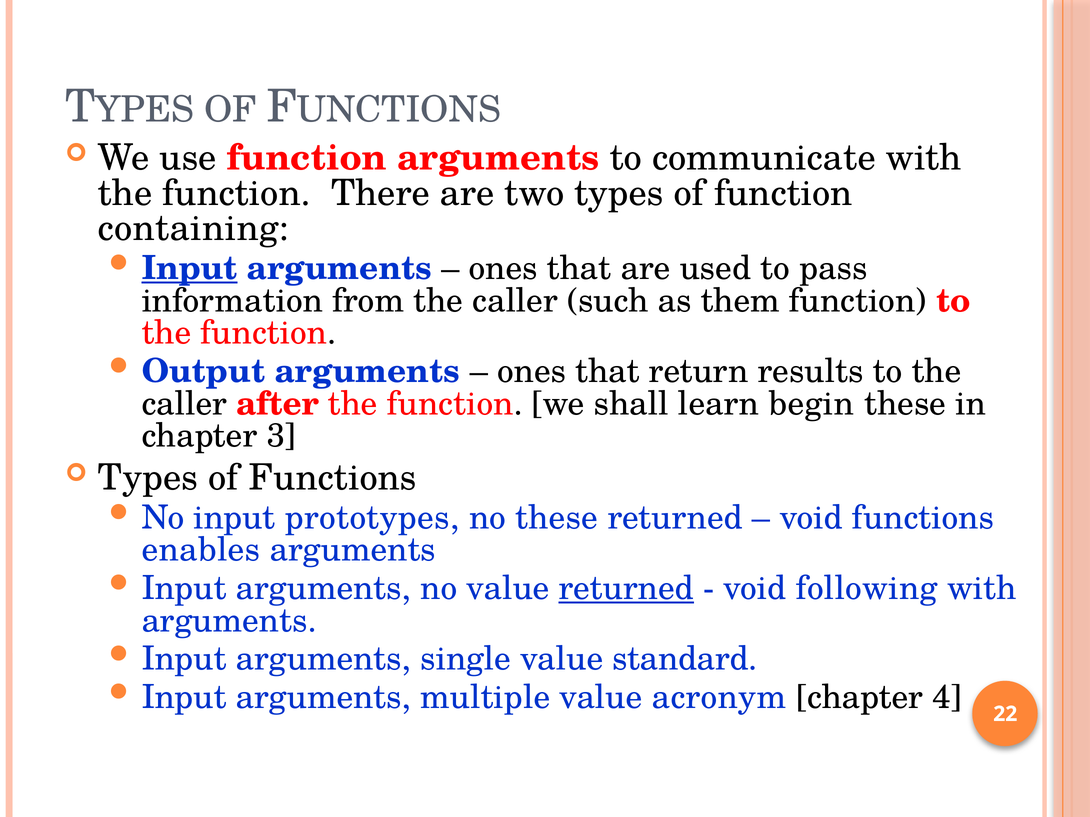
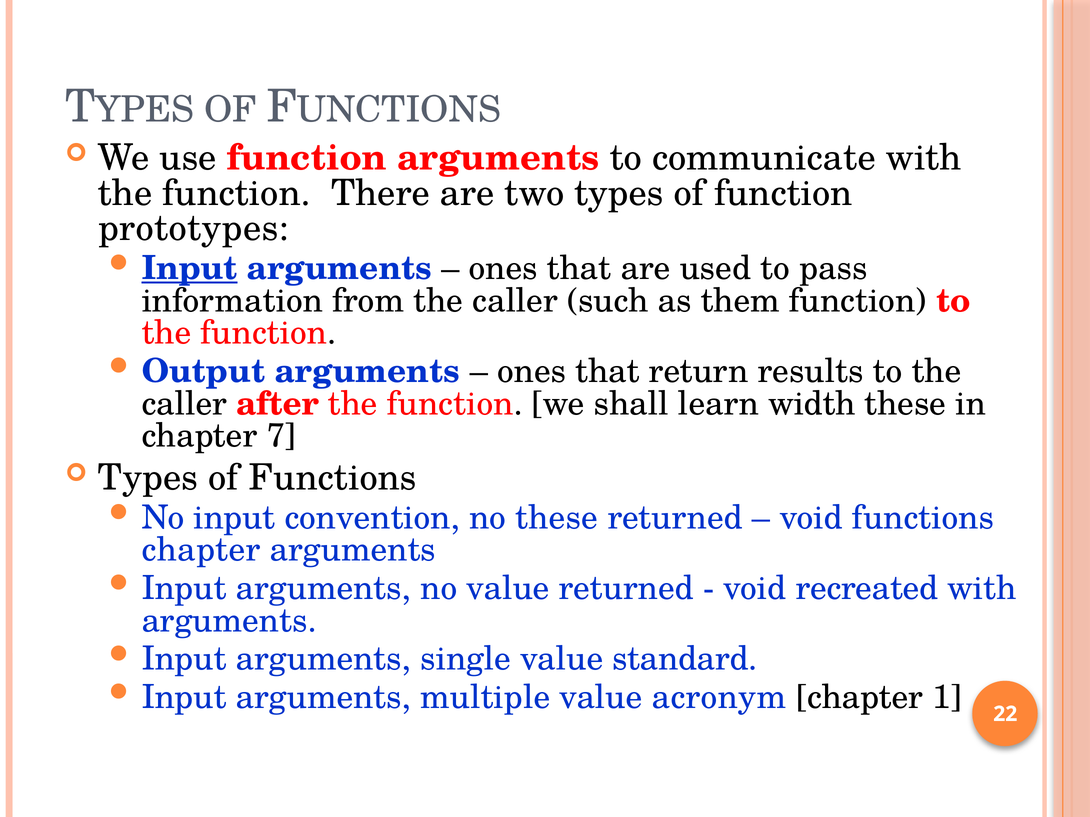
containing: containing -> prototypes
begin: begin -> width
3: 3 -> 7
prototypes: prototypes -> convention
enables at (201, 550): enables -> chapter
returned at (626, 589) underline: present -> none
following: following -> recreated
4: 4 -> 1
